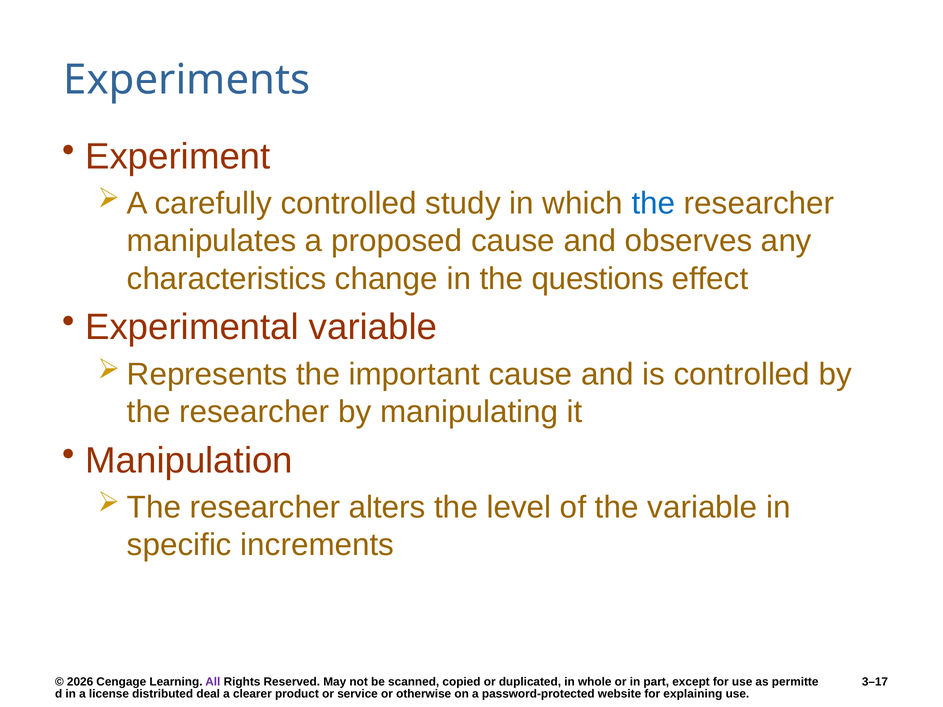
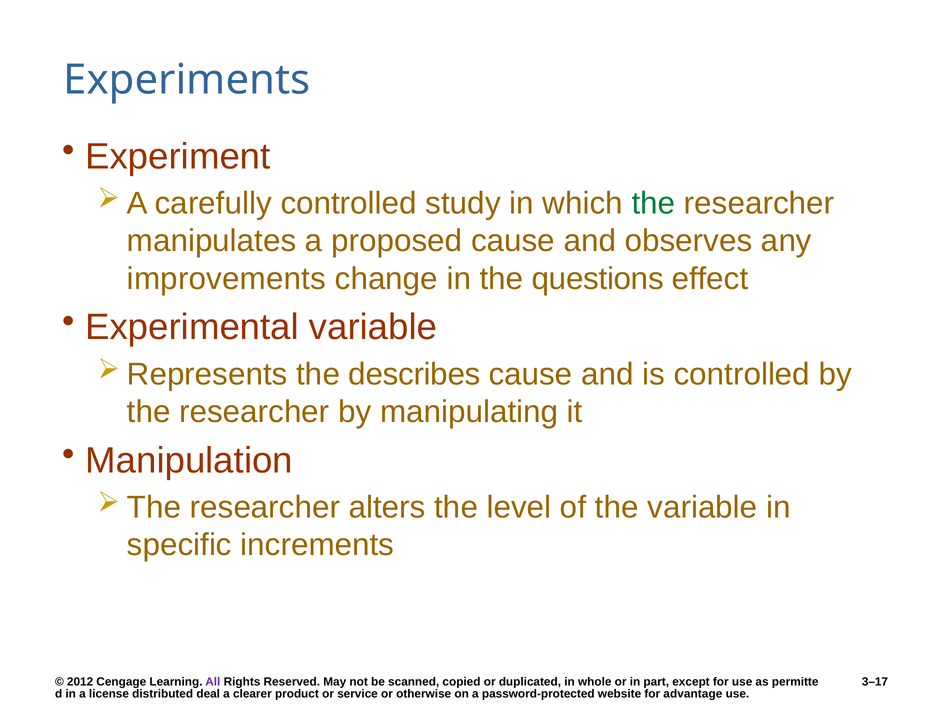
the at (653, 203) colour: blue -> green
characteristics: characteristics -> improvements
important: important -> describes
2026: 2026 -> 2012
explaining: explaining -> advantage
